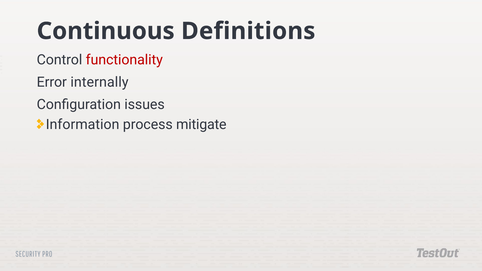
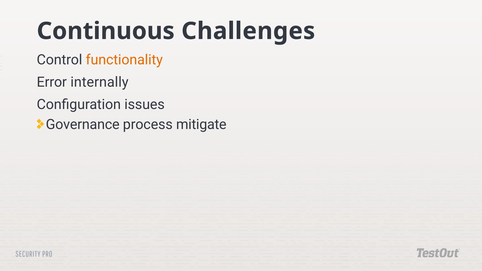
Definitions: Definitions -> Challenges
functionality colour: red -> orange
Information: Information -> Governance
